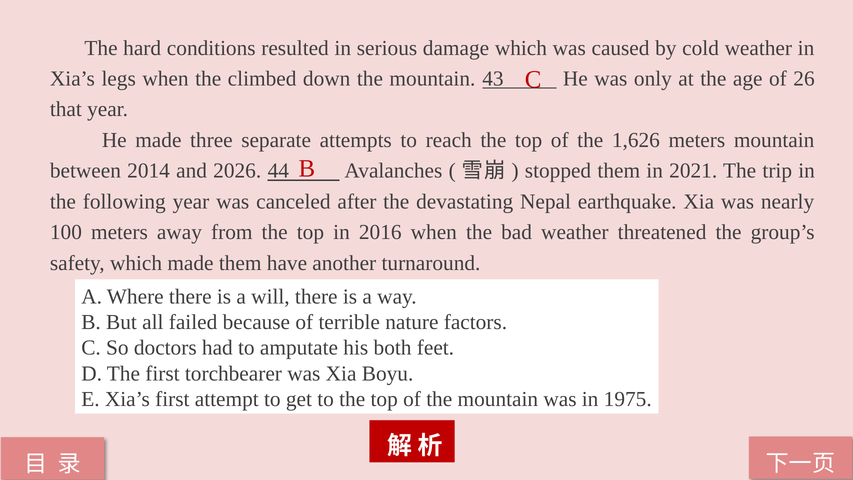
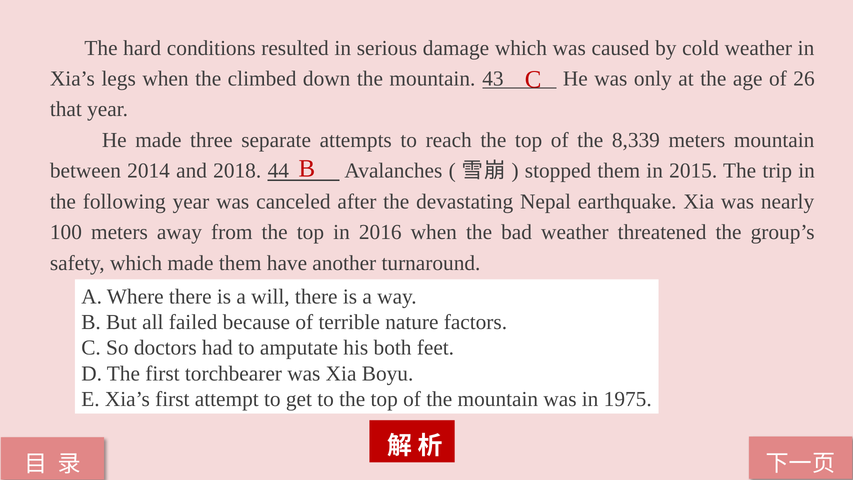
1,626: 1,626 -> 8,339
2026: 2026 -> 2018
2021: 2021 -> 2015
